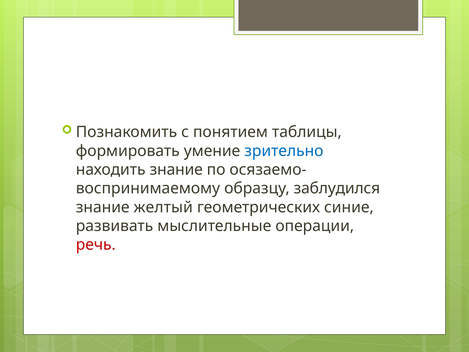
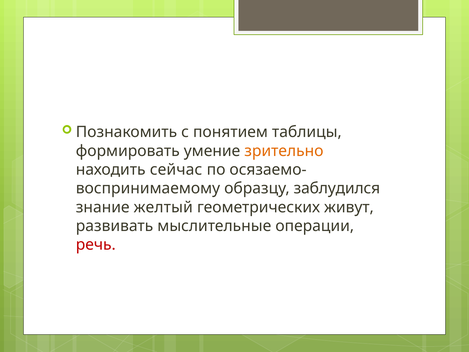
зрительно colour: blue -> orange
находить знание: знание -> сейчас
синие: синие -> живут
